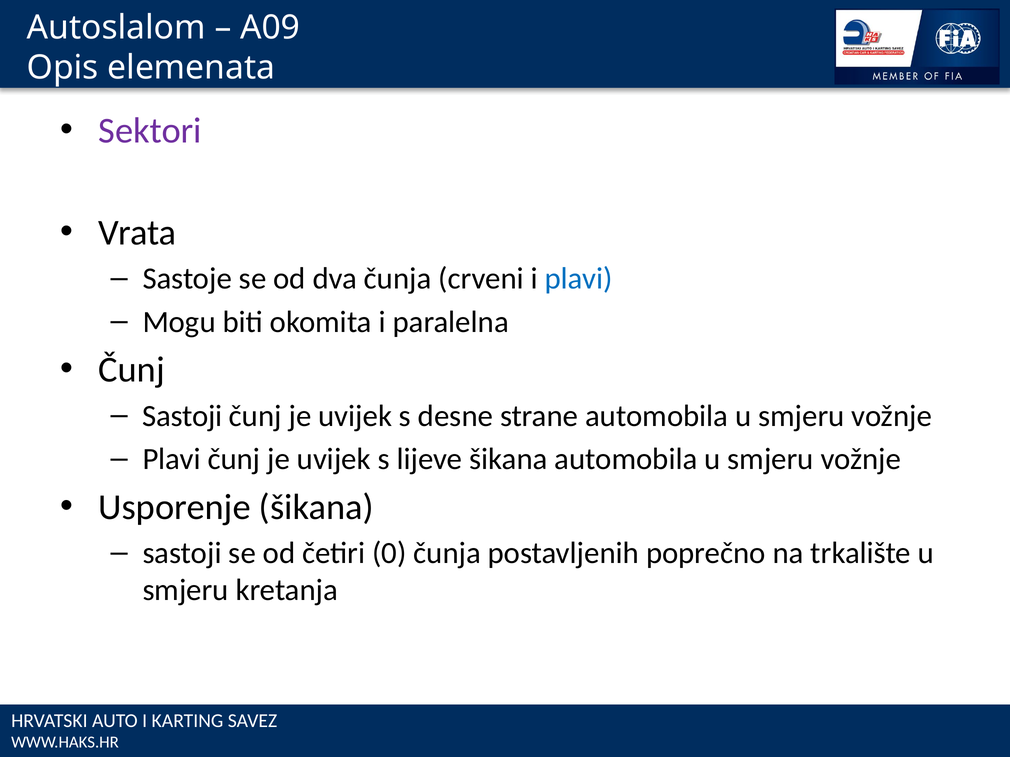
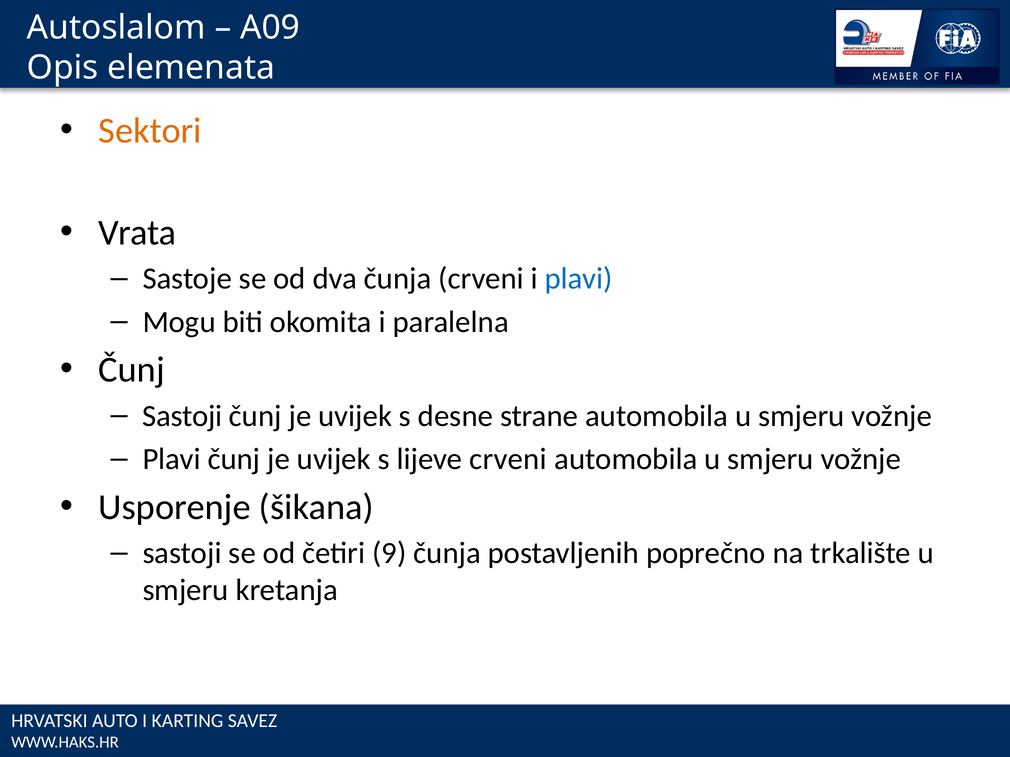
Sektori colour: purple -> orange
lijeve šikana: šikana -> crveni
0: 0 -> 9
